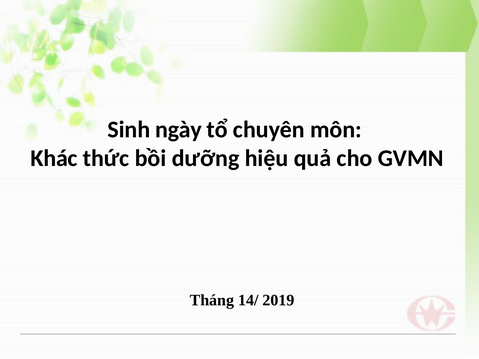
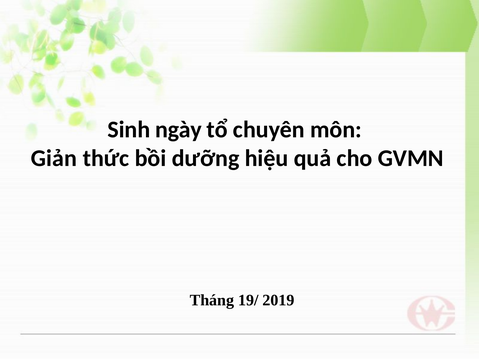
Khác: Khác -> Giản
14/: 14/ -> 19/
